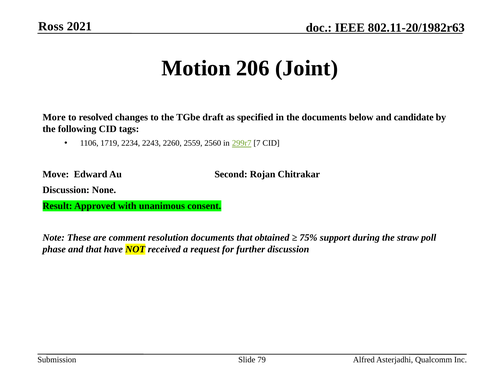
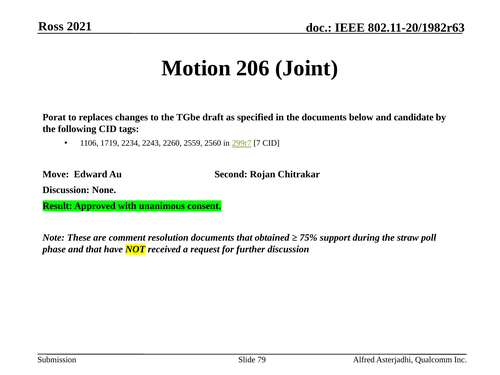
More: More -> Porat
resolved: resolved -> replaces
